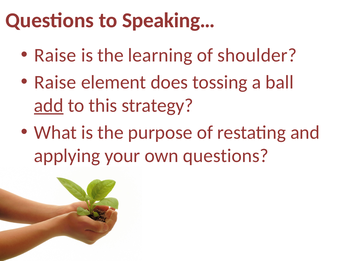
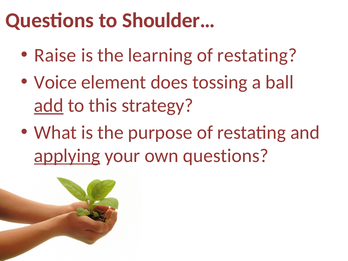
Speaking…: Speaking… -> Shoulder…
shoulder at (257, 55): shoulder -> restating
Raise at (55, 82): Raise -> Voice
applying underline: none -> present
